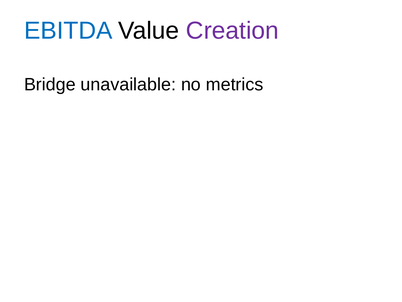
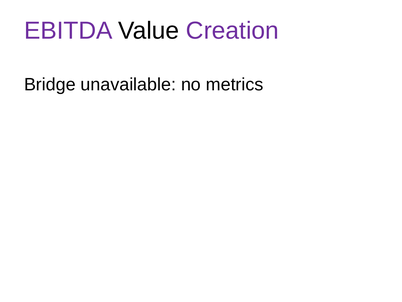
EBITDA colour: blue -> purple
